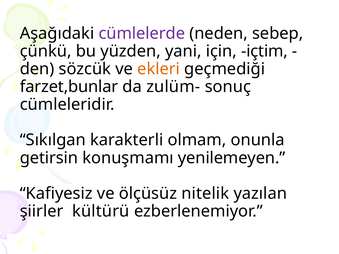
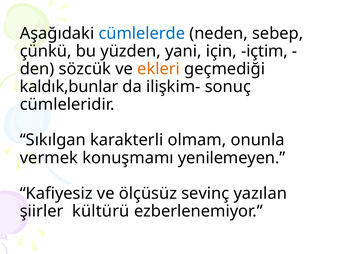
cümlelerde colour: purple -> blue
farzet,bunlar: farzet,bunlar -> kaldık,bunlar
zulüm-: zulüm- -> ilişkim-
getirsin: getirsin -> vermek
nitelik: nitelik -> sevinç
